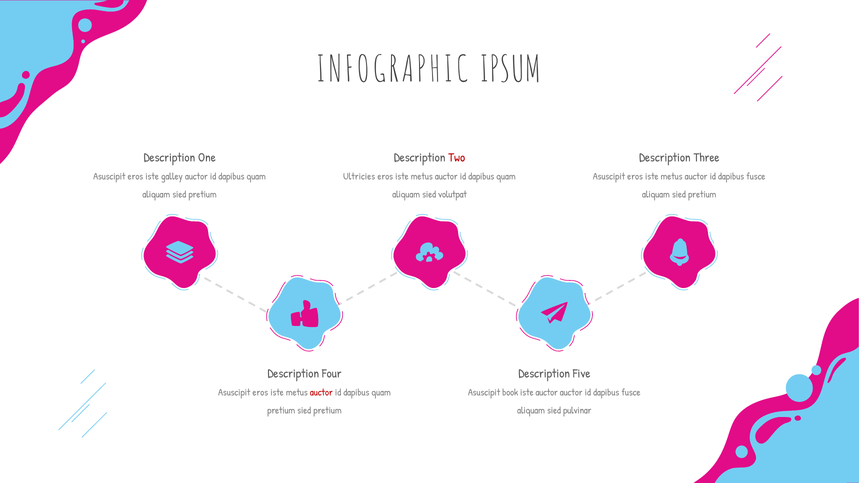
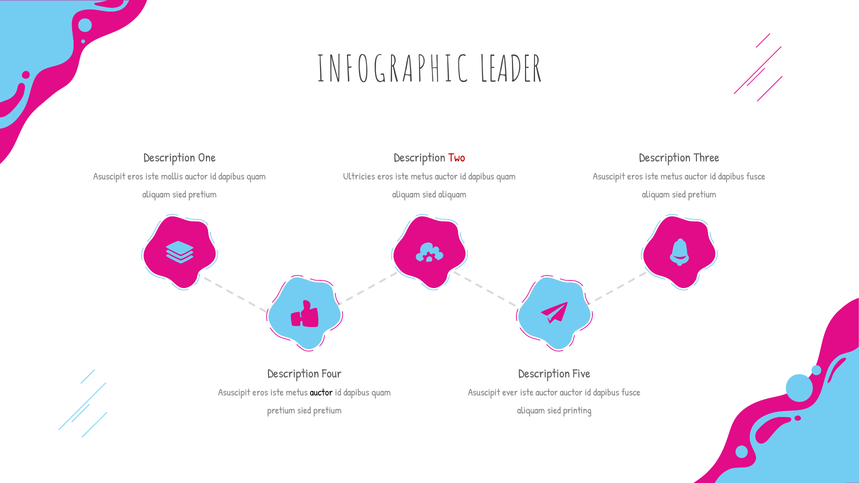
IPSUM: IPSUM -> LEADER
galley: galley -> mollis
sied volutpat: volutpat -> aliquam
auctor at (321, 393) colour: red -> black
book: book -> ever
pulvinar: pulvinar -> printing
